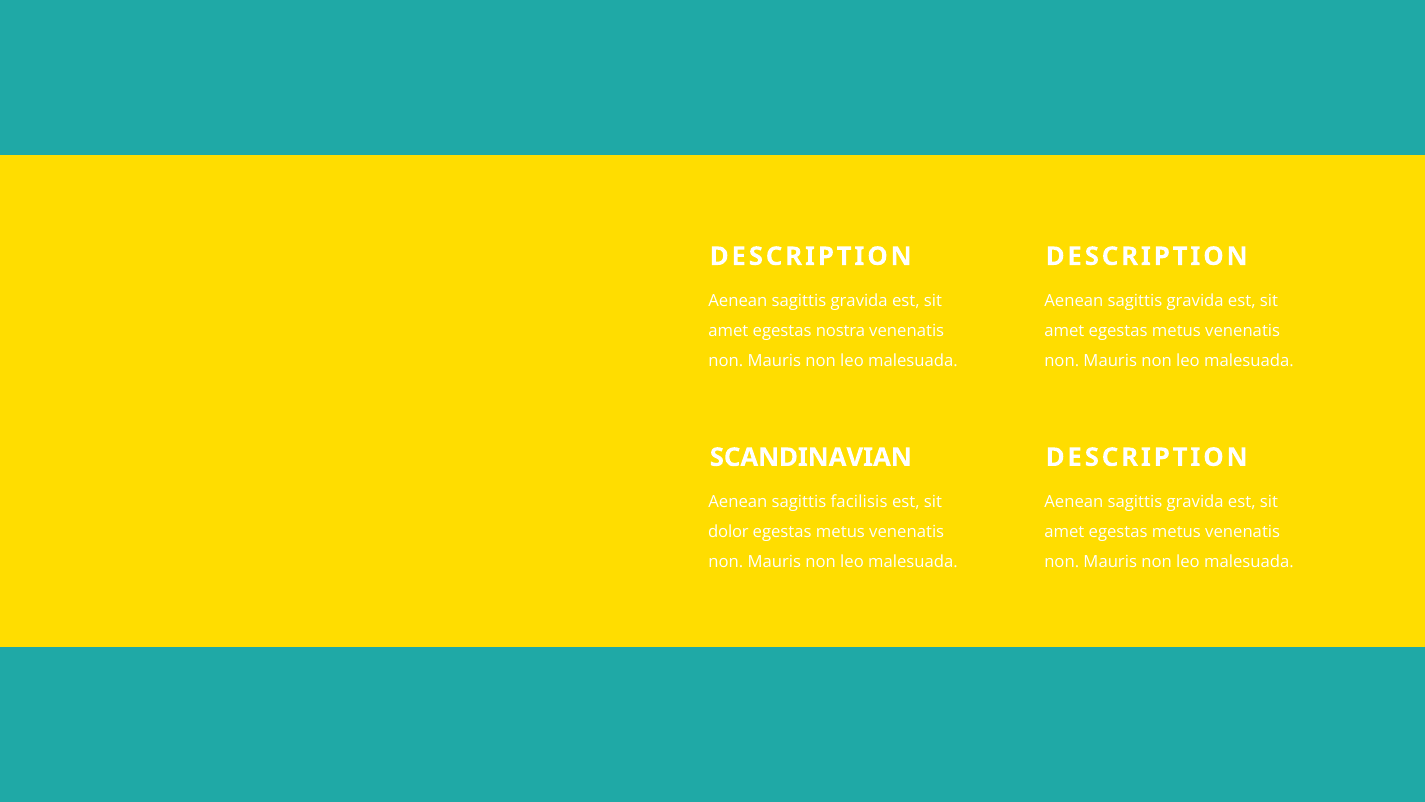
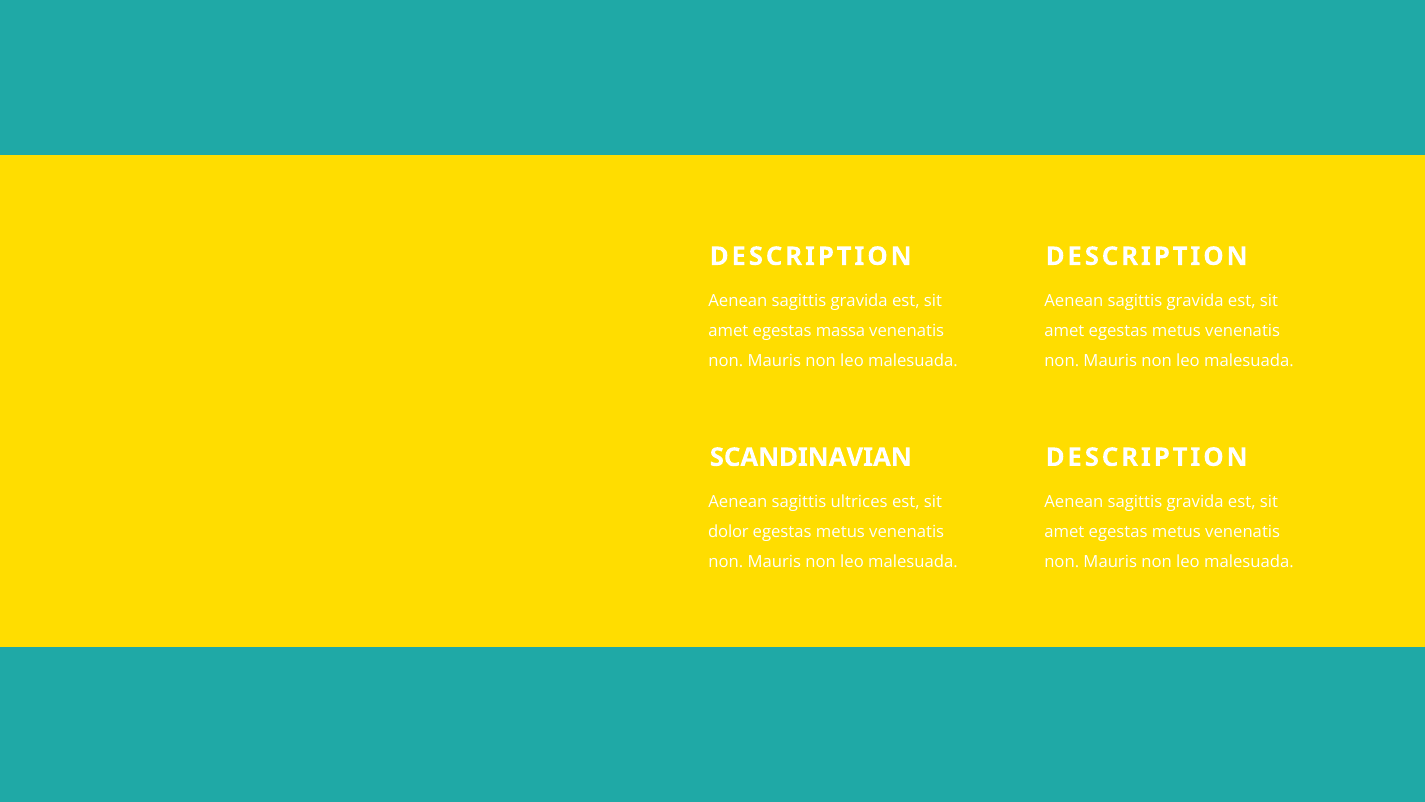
nostra: nostra -> massa
facilisis: facilisis -> ultrices
